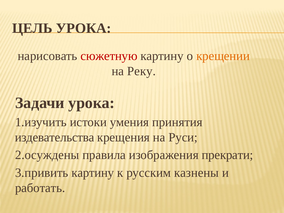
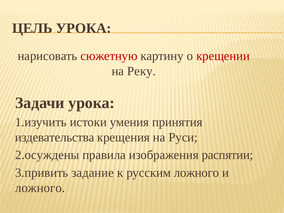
крещении colour: orange -> red
прекрати: прекрати -> распятии
3.привить картину: картину -> задание
русским казнены: казнены -> ложного
работать at (40, 188): работать -> ложного
